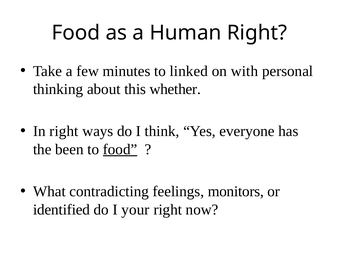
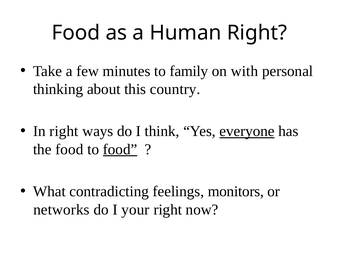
linked: linked -> family
whether: whether -> country
everyone underline: none -> present
the been: been -> food
identified: identified -> networks
